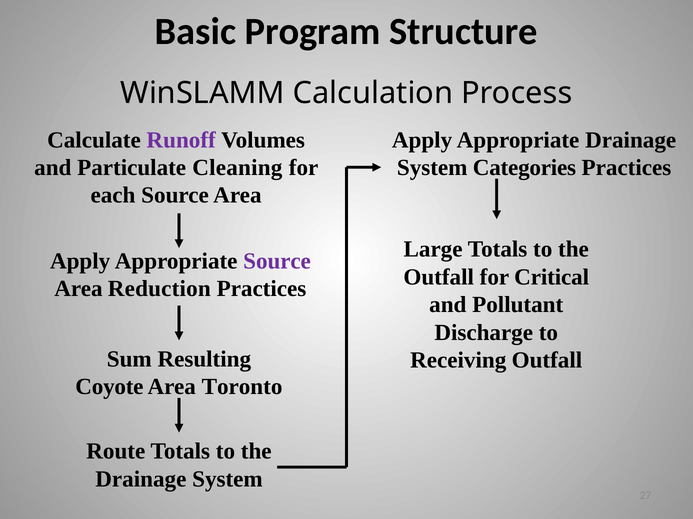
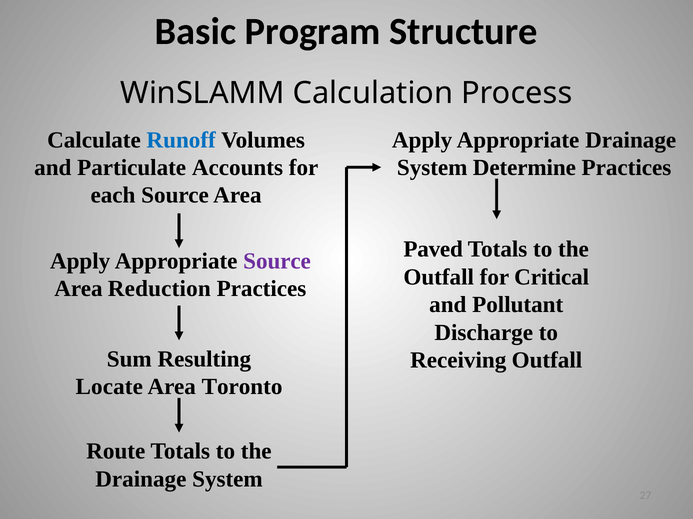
Runoff colour: purple -> blue
Cleaning: Cleaning -> Accounts
Categories: Categories -> Determine
Large: Large -> Paved
Coyote: Coyote -> Locate
